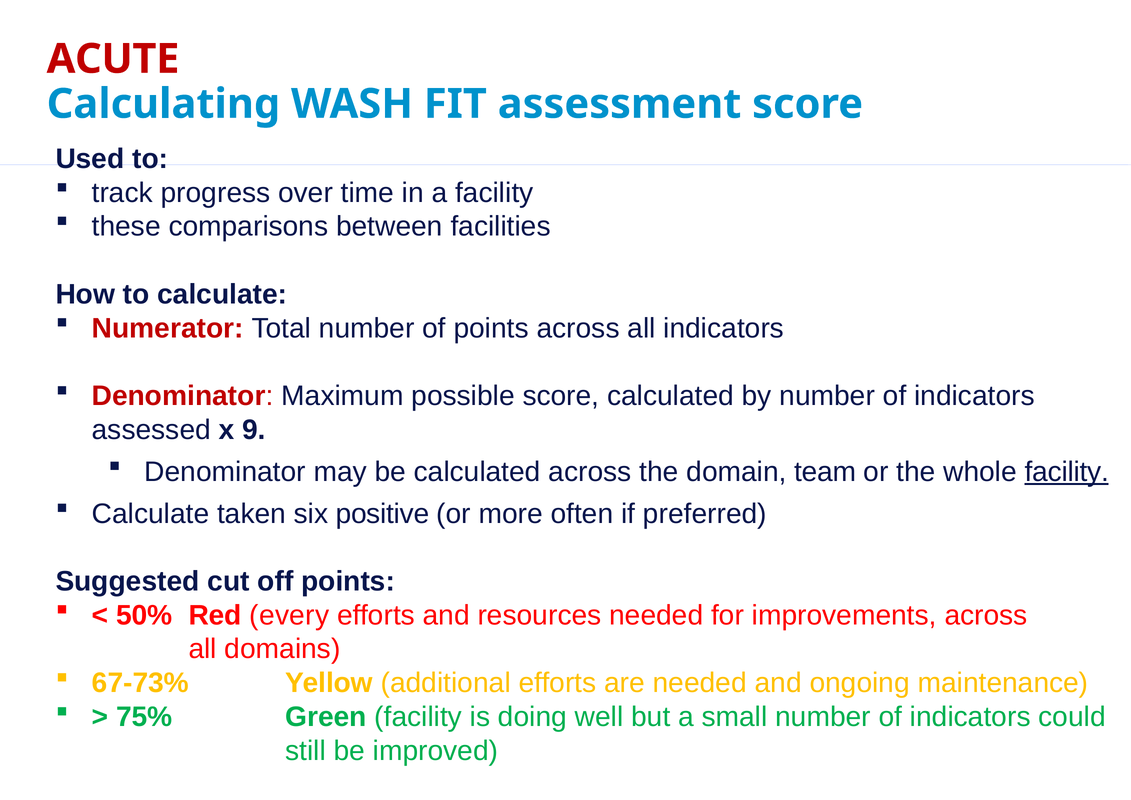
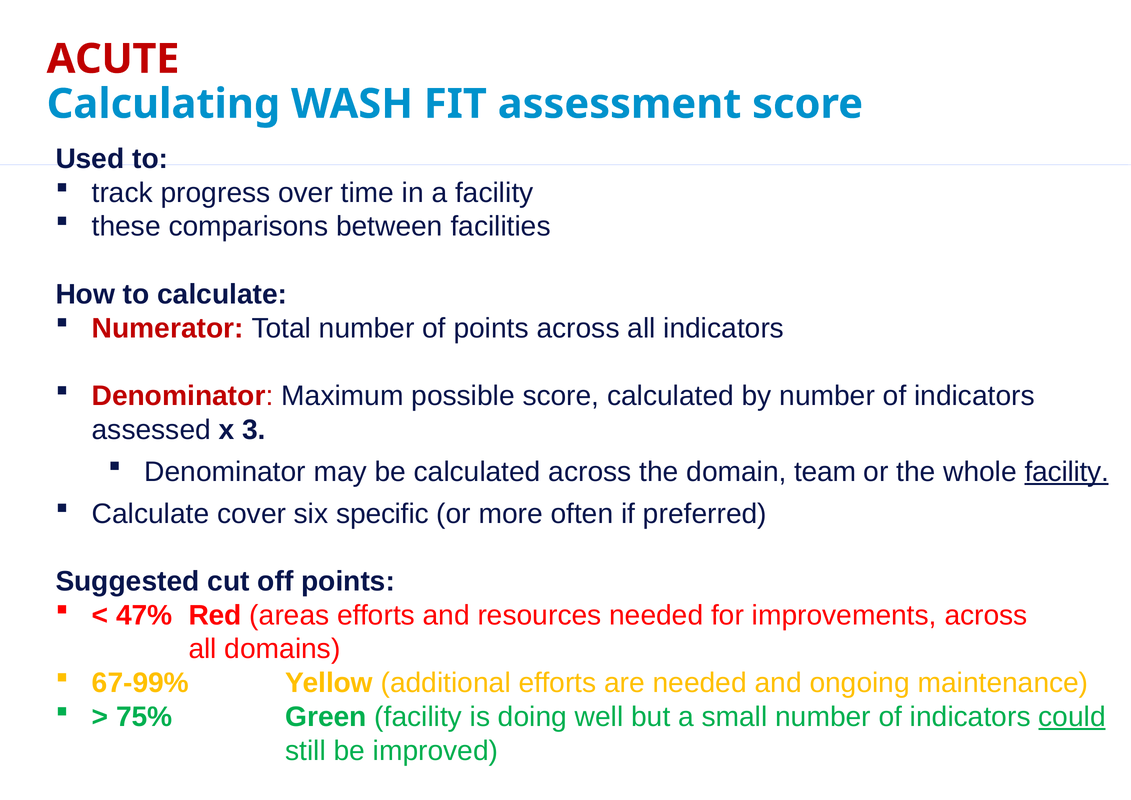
9: 9 -> 3
taken: taken -> cover
positive: positive -> specific
50%: 50% -> 47%
every: every -> areas
67-73%: 67-73% -> 67-99%
could underline: none -> present
